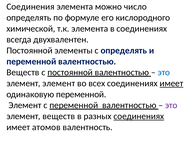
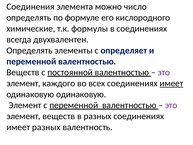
химической: химической -> химические
т.к элемента: элемента -> формулы
Постоянной at (29, 50): Постоянной -> Определять
с определять: определять -> определяет
это at (164, 72) colour: blue -> purple
элемент элемент: элемент -> каждого
одинаковую переменной: переменной -> одинаковую
соединениях at (139, 116) underline: present -> none
имеет атомов: атомов -> разных
